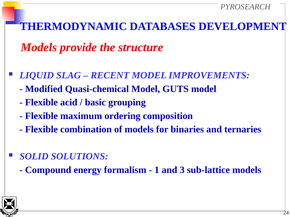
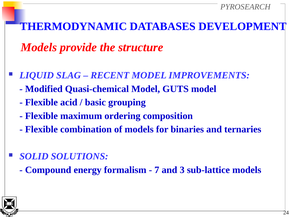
1: 1 -> 7
